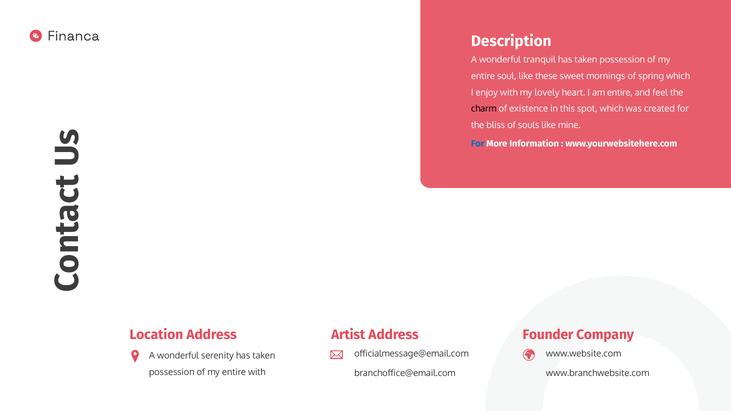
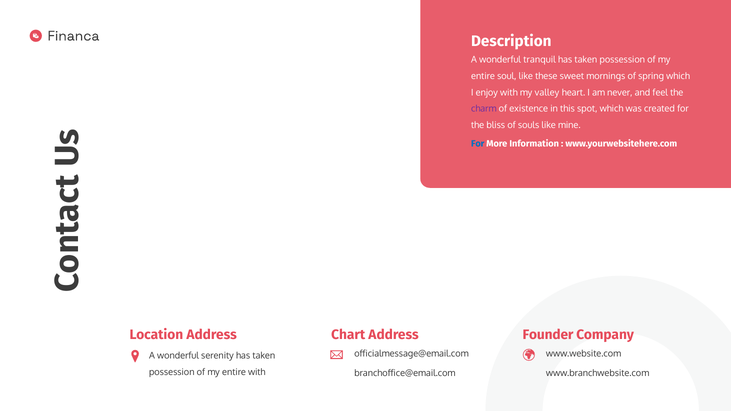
lovely: lovely -> valley
am entire: entire -> never
charm colour: black -> purple
Artist: Artist -> Chart
